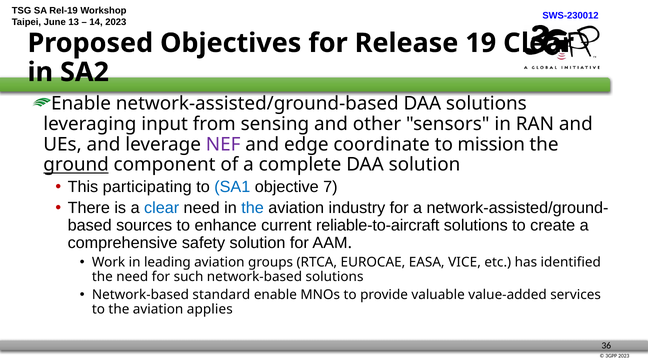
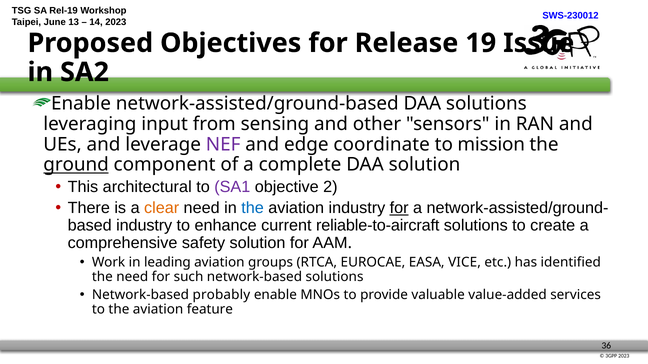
19 Clear: Clear -> Issue
participating: participating -> architectural
SA1 colour: blue -> purple
7: 7 -> 2
clear at (162, 208) colour: blue -> orange
for at (399, 208) underline: none -> present
sources at (144, 226): sources -> industry
standard: standard -> probably
applies: applies -> feature
